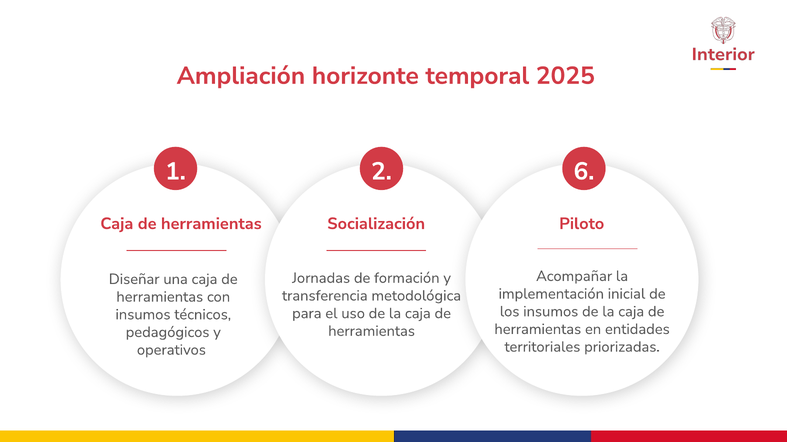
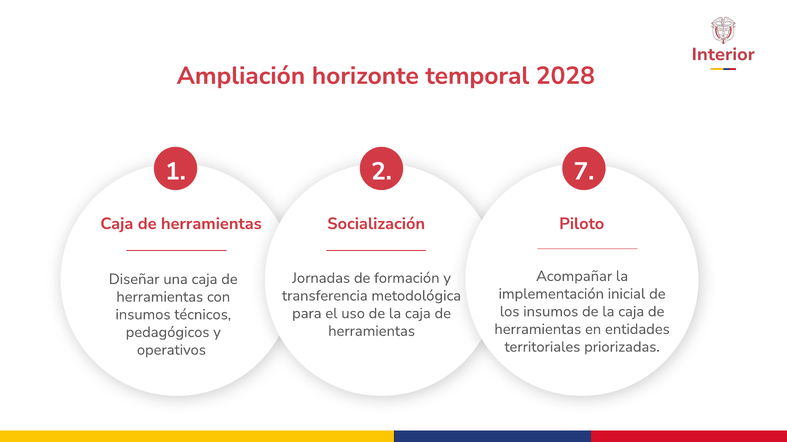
2025: 2025 -> 2028
6: 6 -> 7
